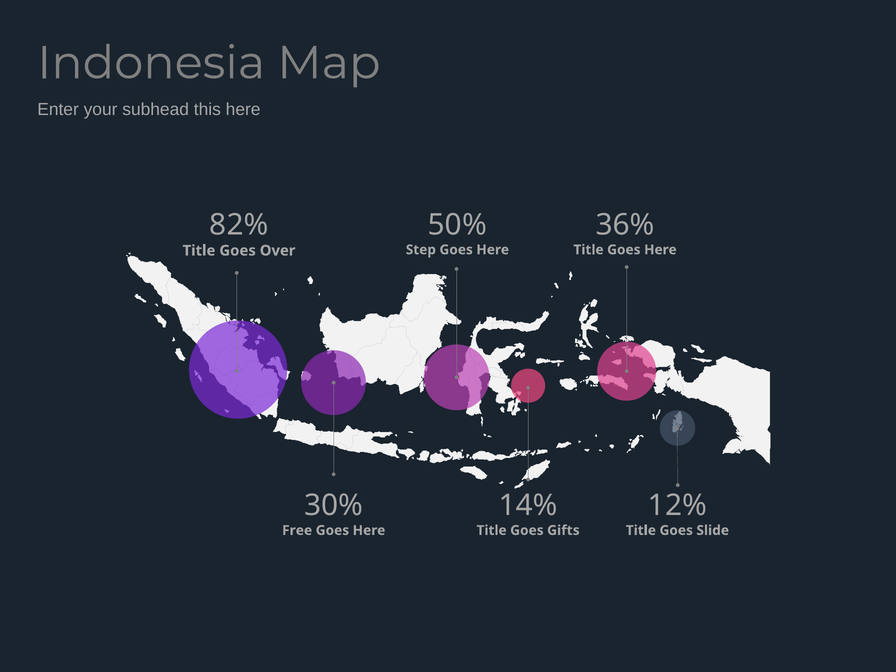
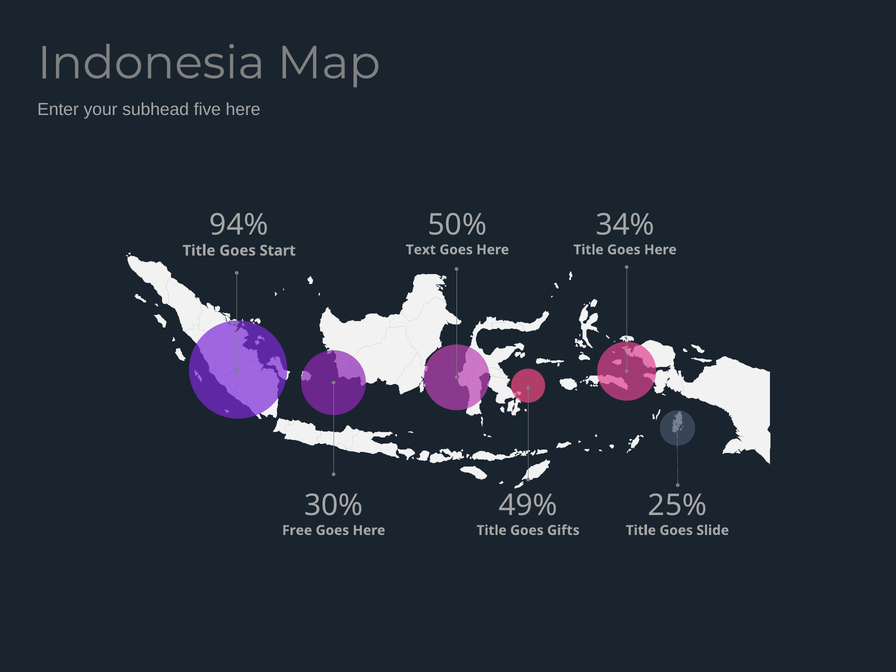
this: this -> five
36%: 36% -> 34%
82%: 82% -> 94%
Step: Step -> Text
Over: Over -> Start
14%: 14% -> 49%
12%: 12% -> 25%
